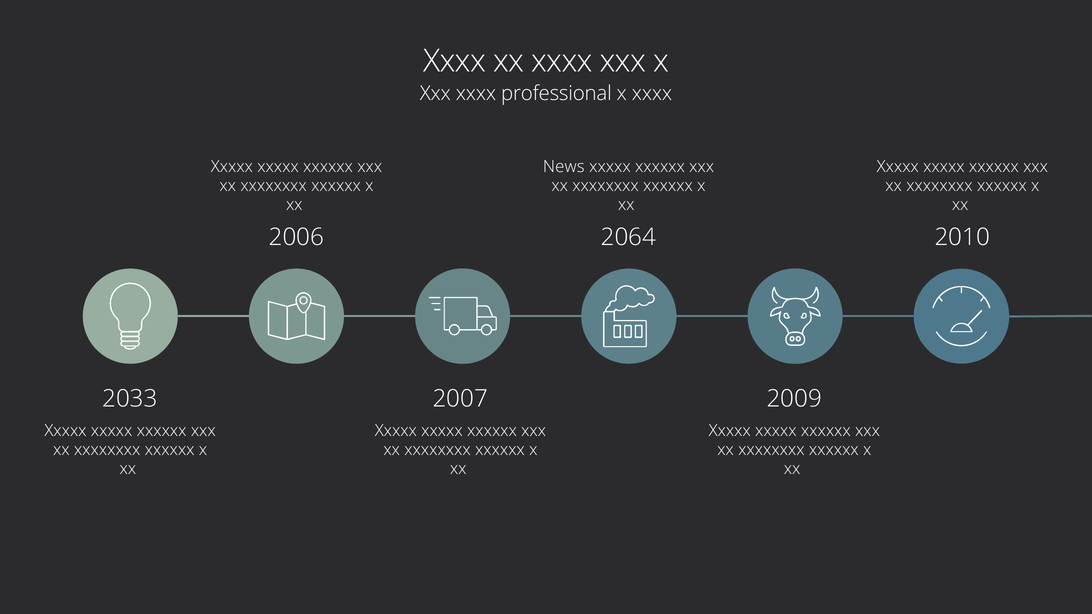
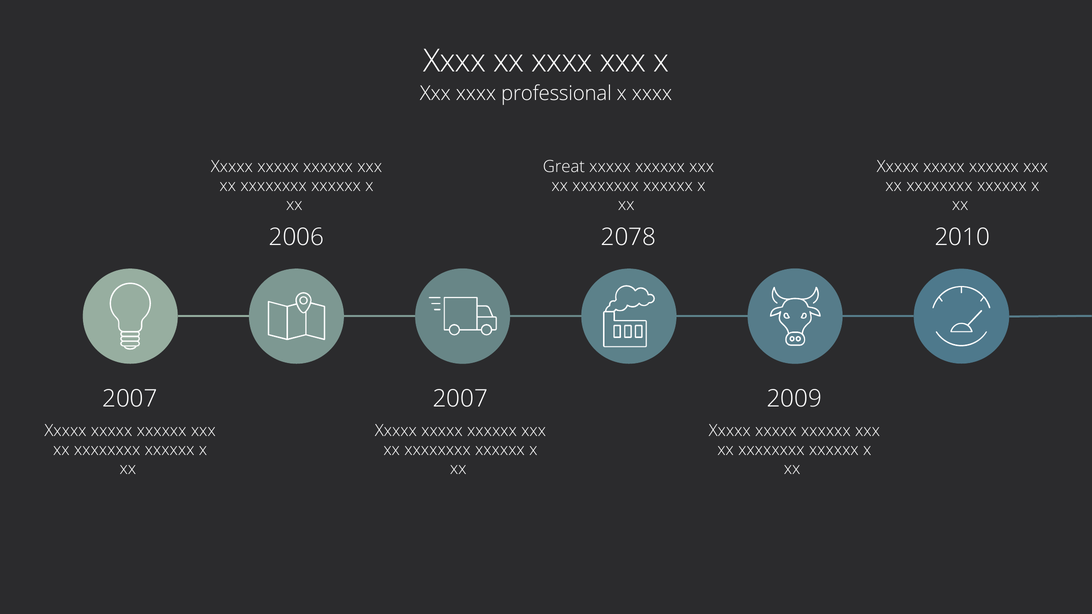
News: News -> Great
2064: 2064 -> 2078
2033 at (130, 399): 2033 -> 2007
